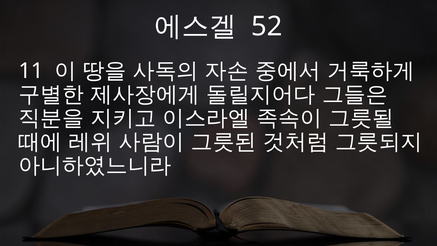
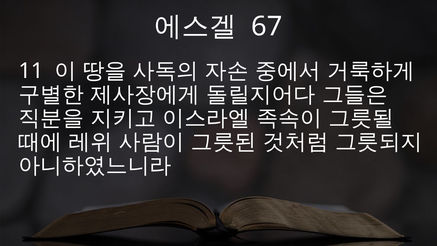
52: 52 -> 67
